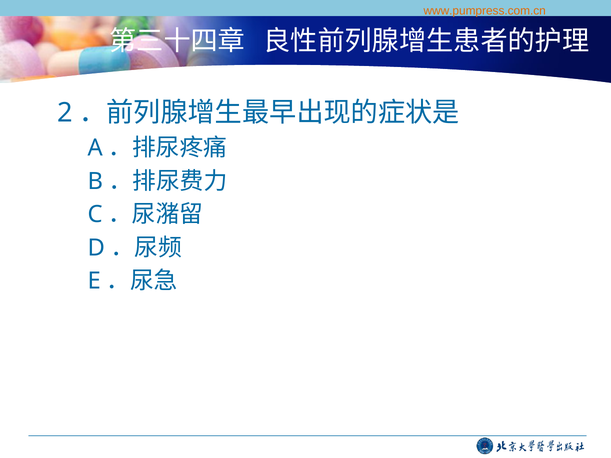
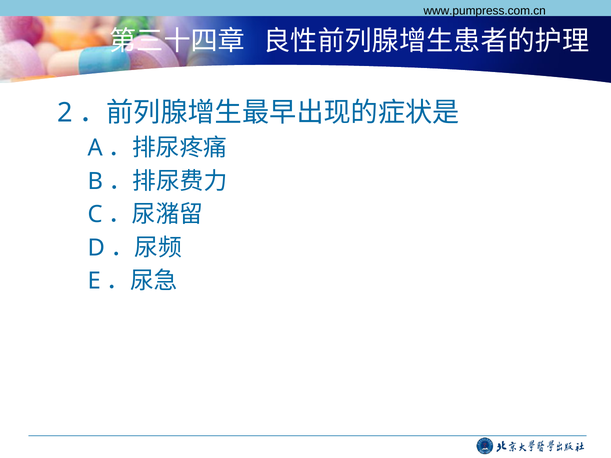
www.pumpress.com.cn colour: orange -> black
